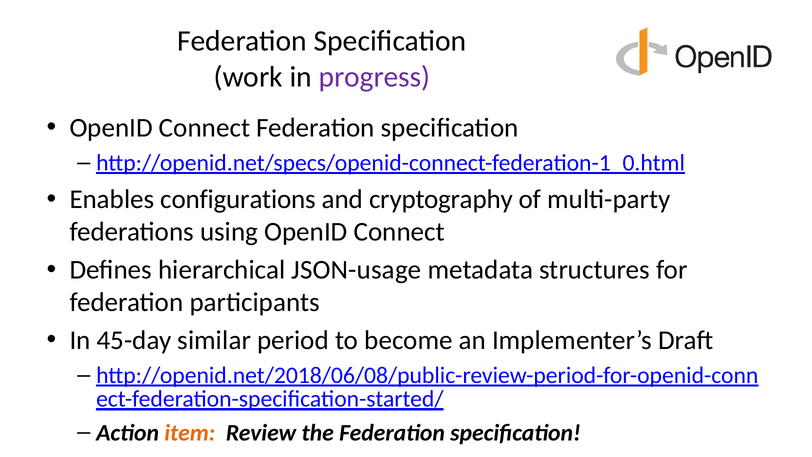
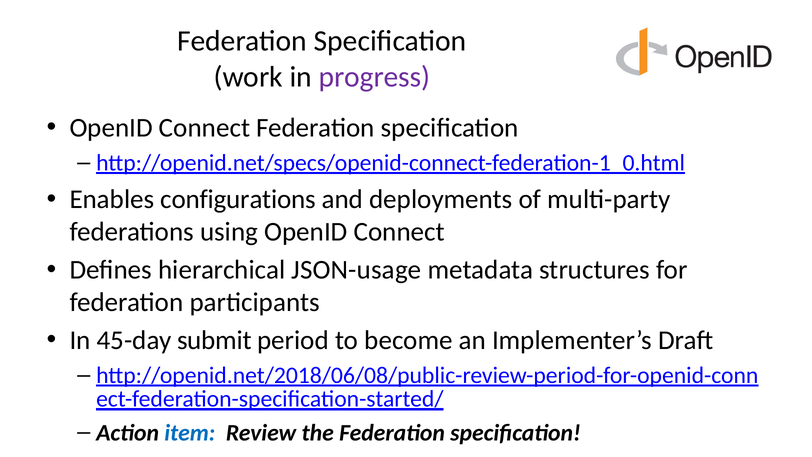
cryptography: cryptography -> deployments
similar: similar -> submit
item colour: orange -> blue
